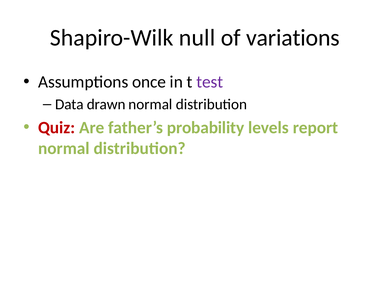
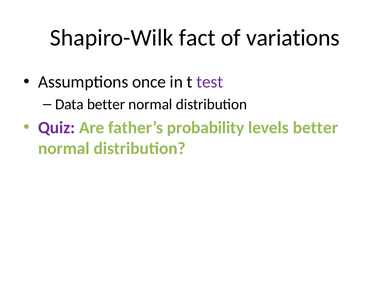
null: null -> fact
Data drawn: drawn -> better
Quiz colour: red -> purple
levels report: report -> better
